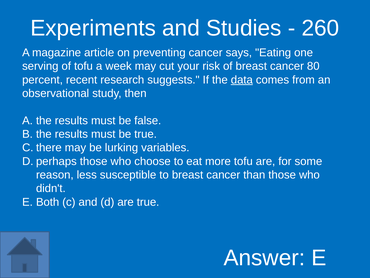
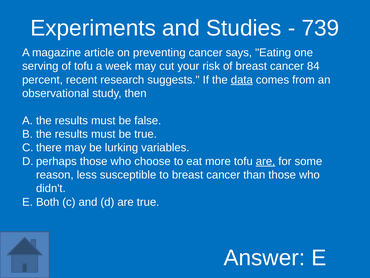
260: 260 -> 739
80: 80 -> 84
are at (266, 161) underline: none -> present
